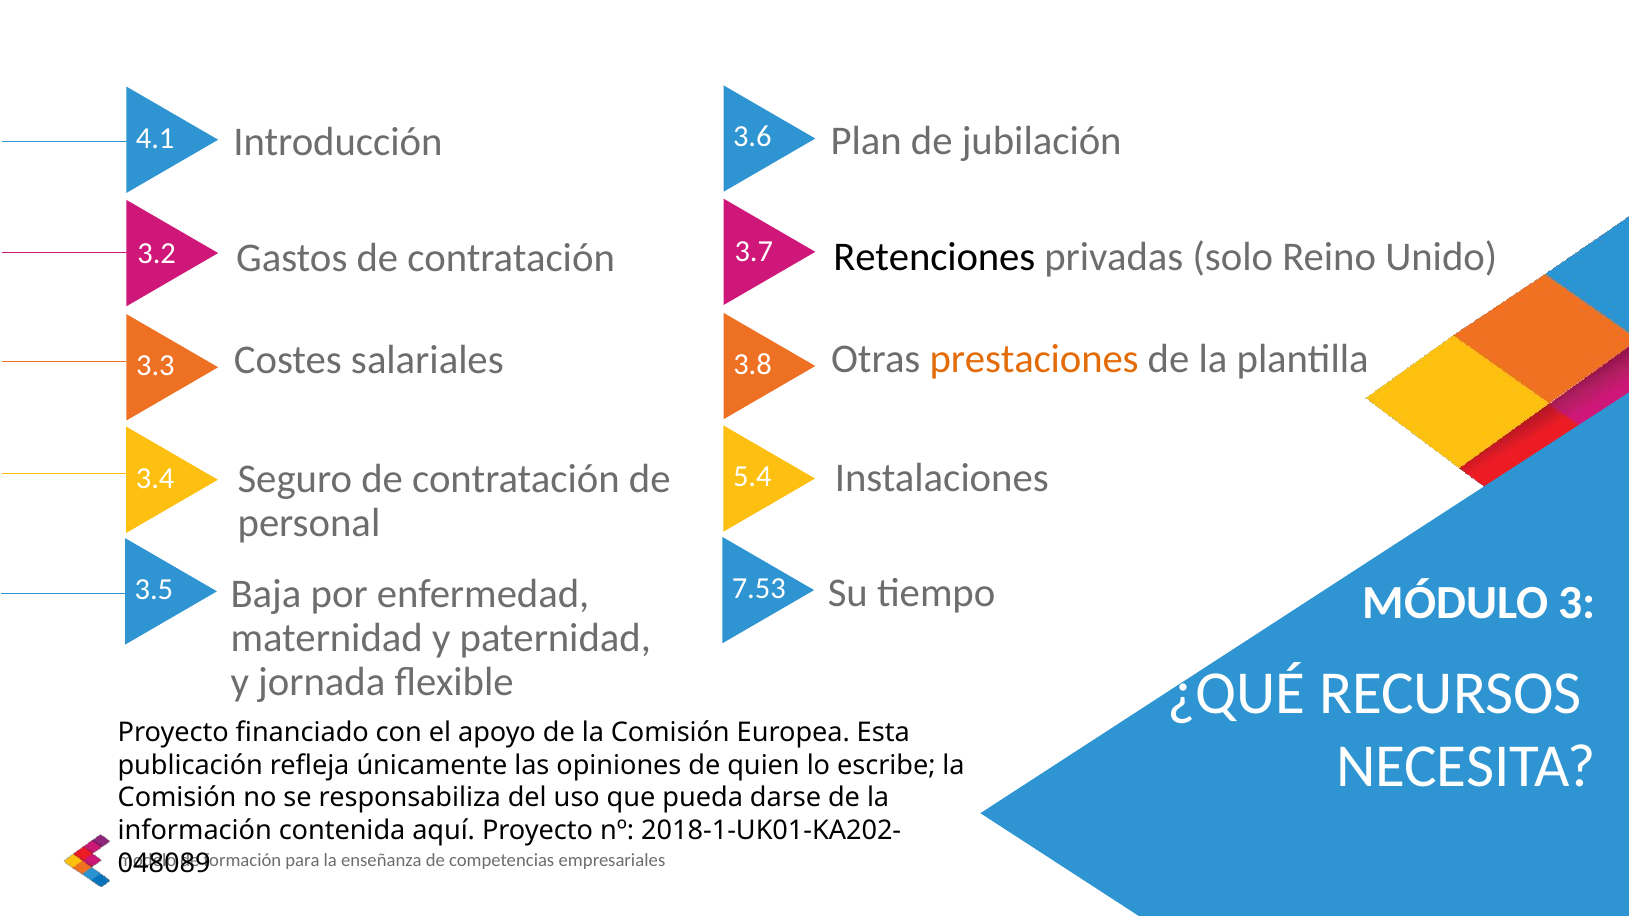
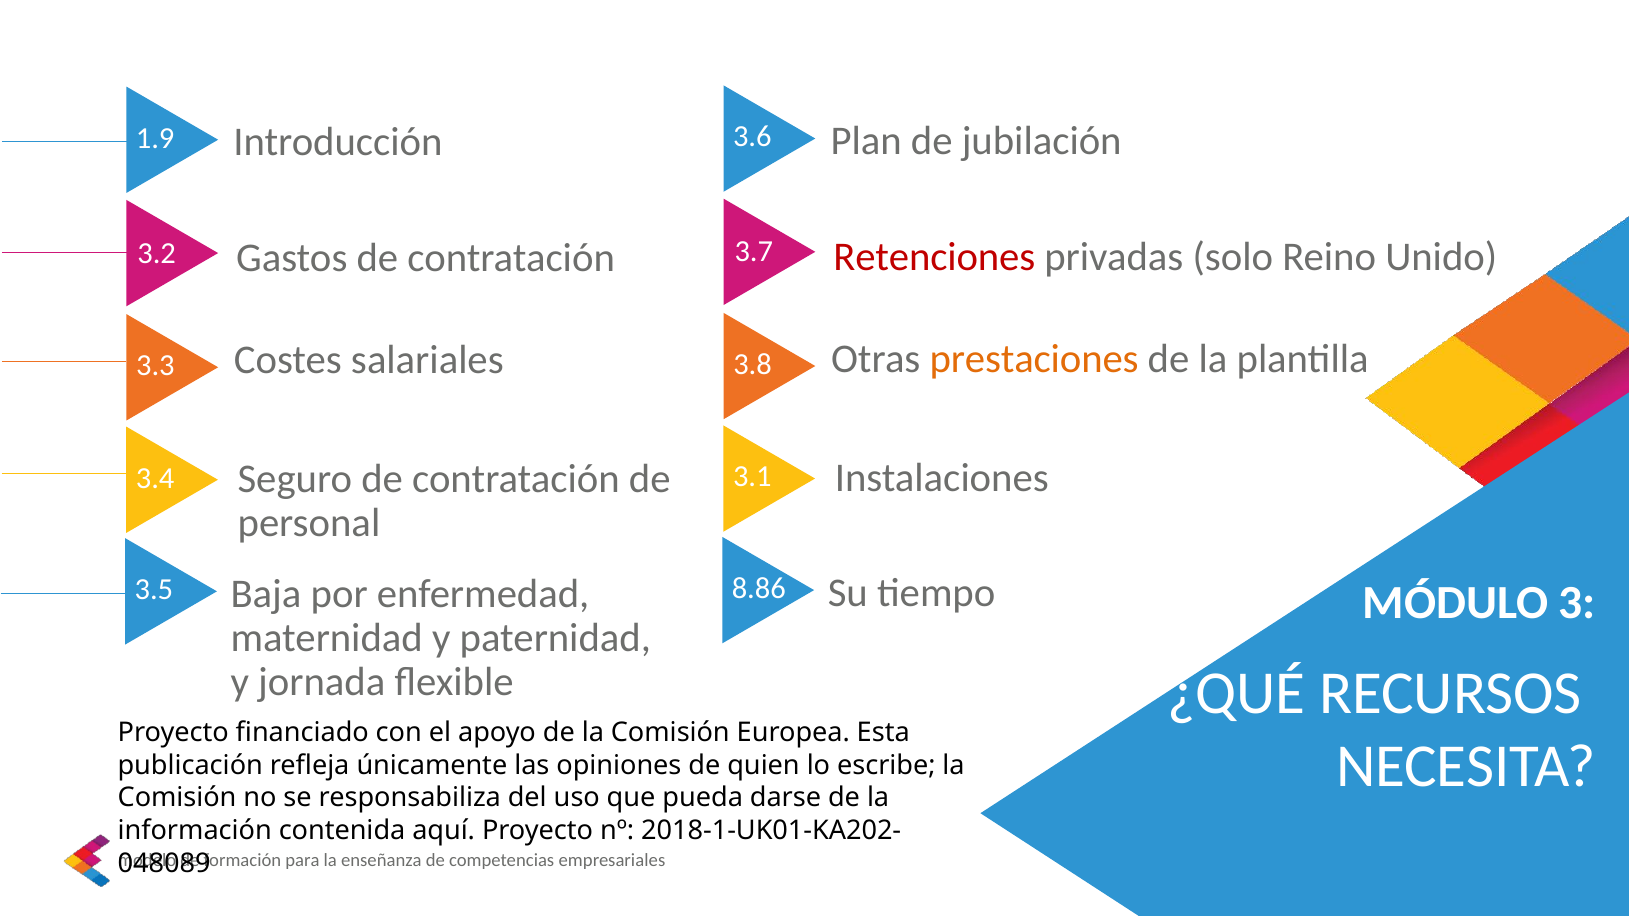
4.1: 4.1 -> 1.9
Retenciones colour: black -> red
5.4: 5.4 -> 3.1
7.53: 7.53 -> 8.86
